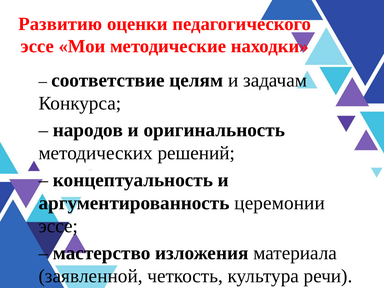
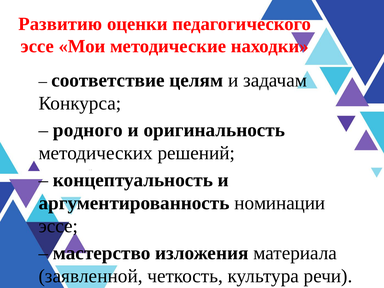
народов: народов -> родного
церемонии: церемонии -> номинации
